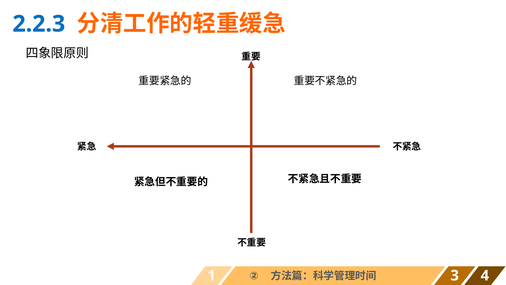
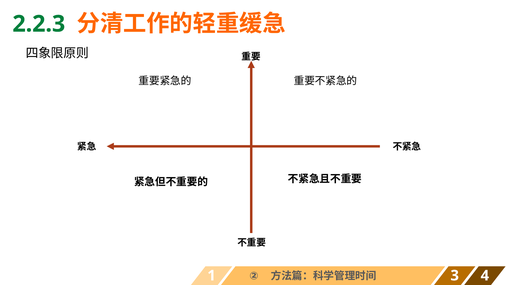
2.2.3 colour: blue -> green
